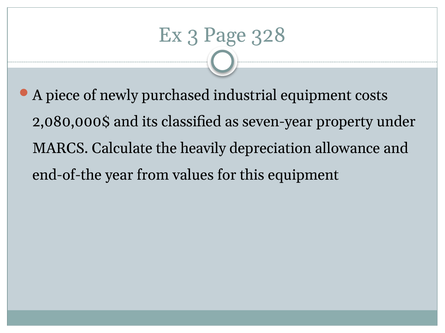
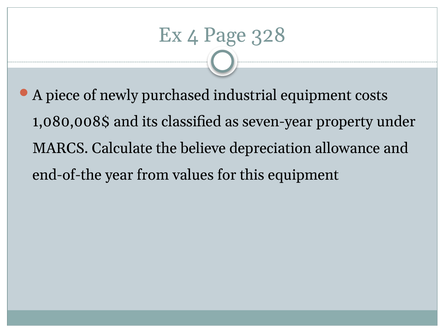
3: 3 -> 4
2,080,000$: 2,080,000$ -> 1,080,008$
heavily: heavily -> believe
